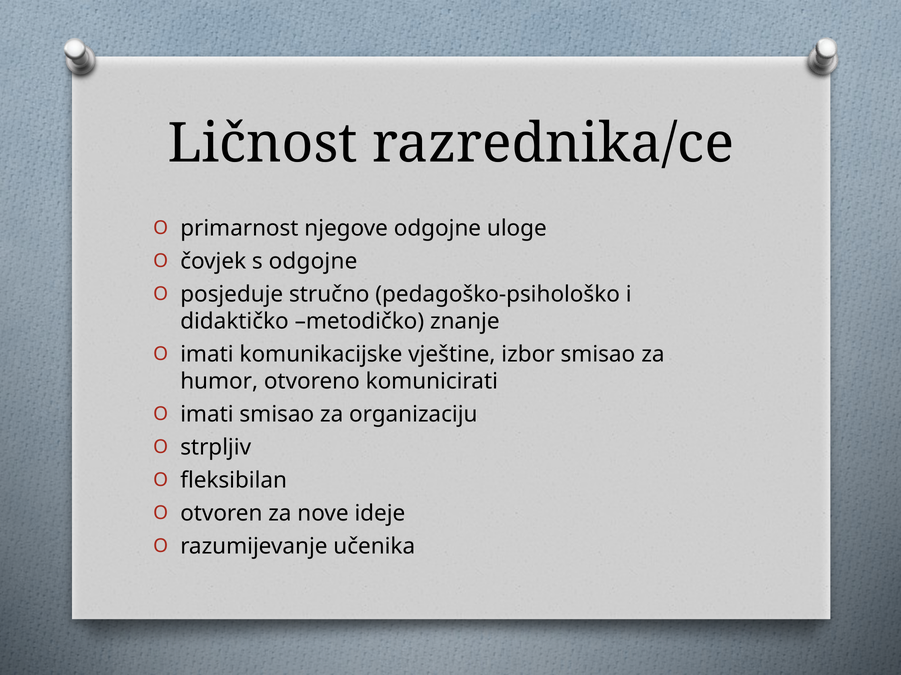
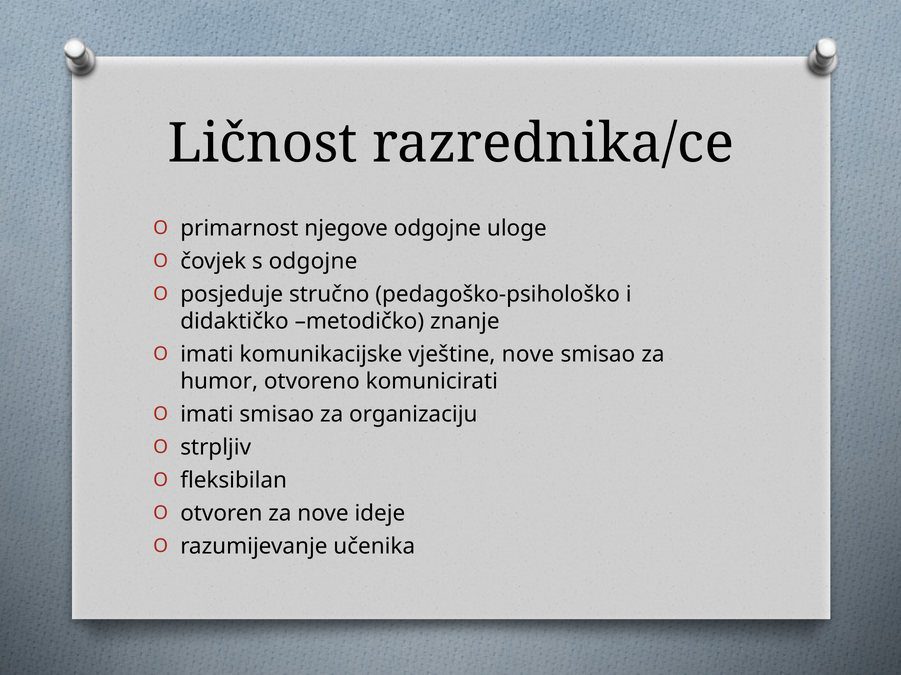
vještine izbor: izbor -> nove
